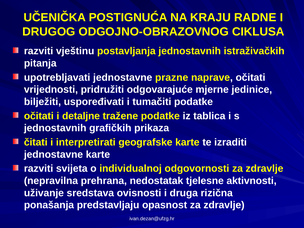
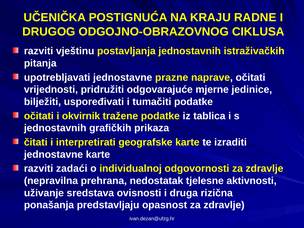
detaljne: detaljne -> okvirnik
svijeta: svijeta -> zadaći
